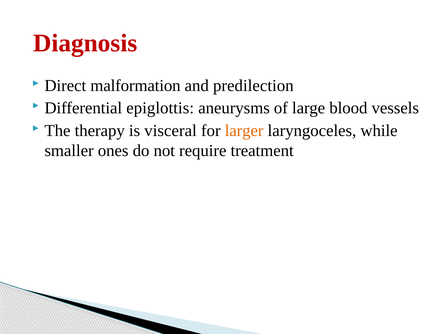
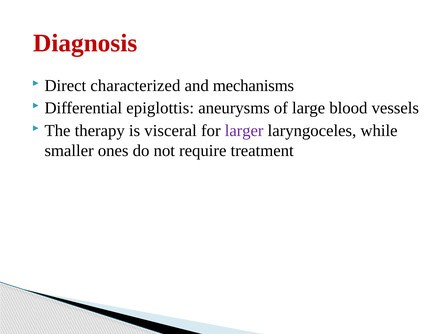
malformation: malformation -> characterized
predilection: predilection -> mechanisms
larger colour: orange -> purple
